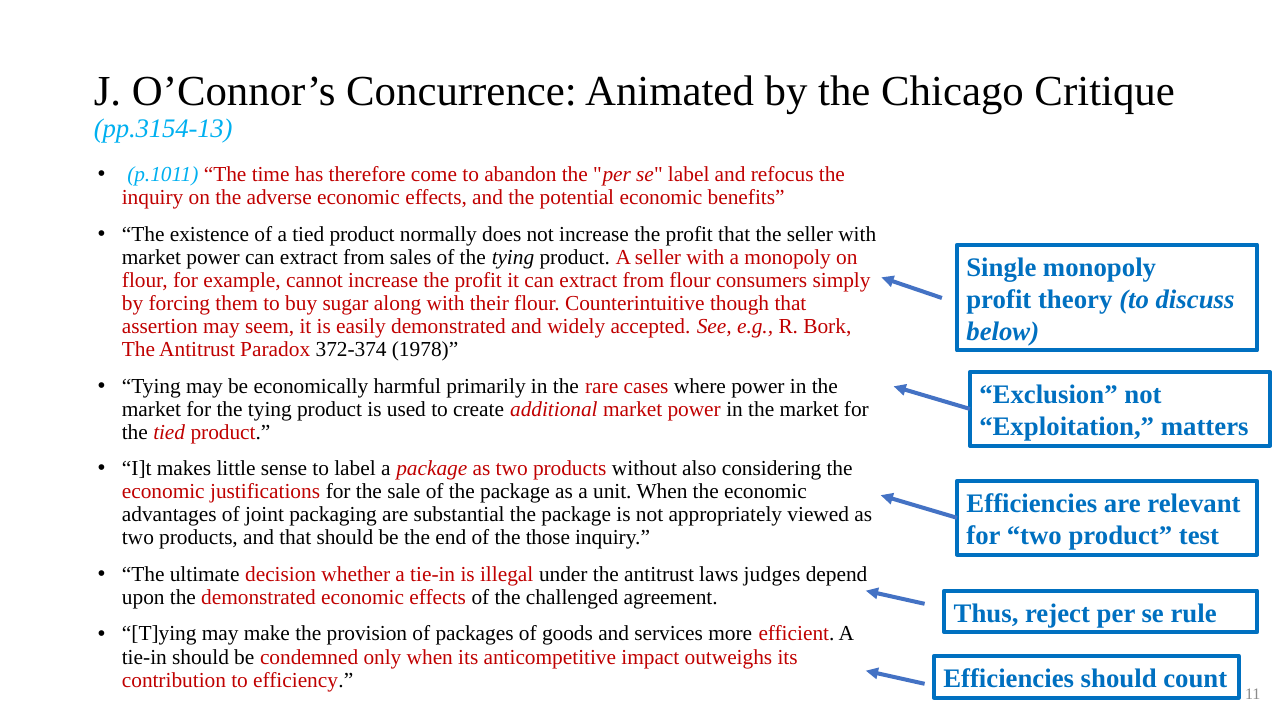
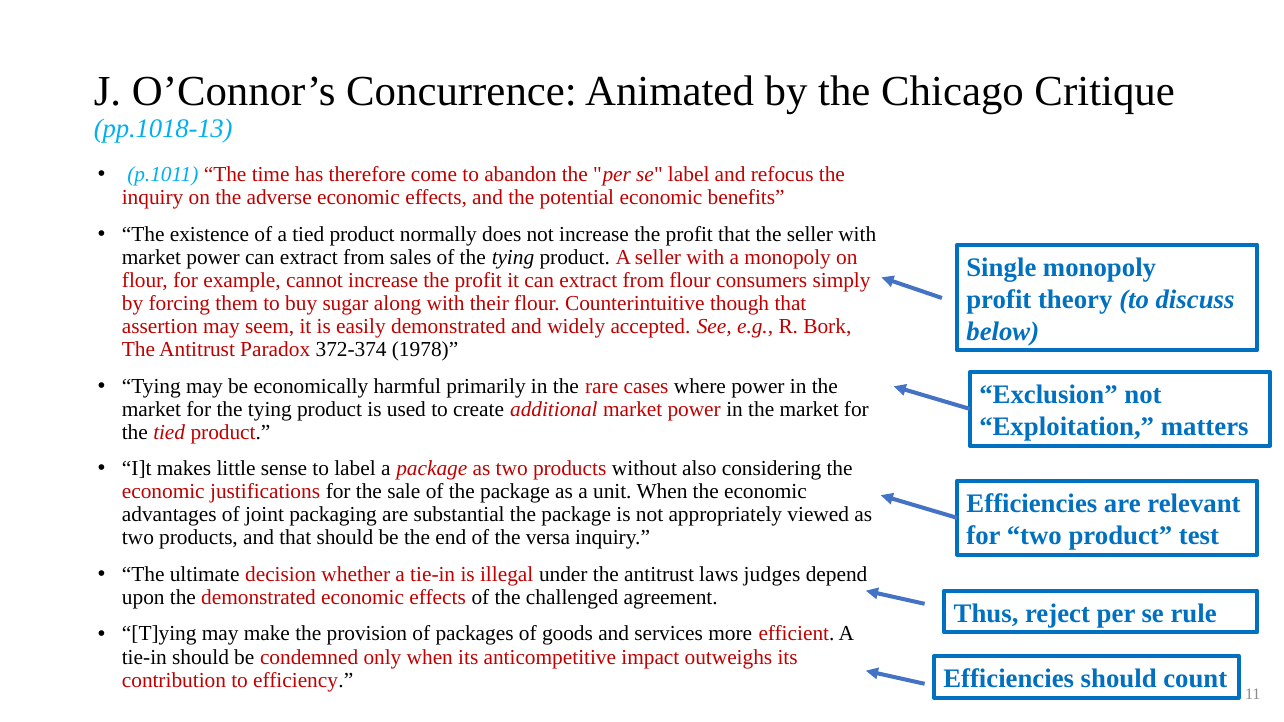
pp.3154-13: pp.3154-13 -> pp.1018-13
those: those -> versa
